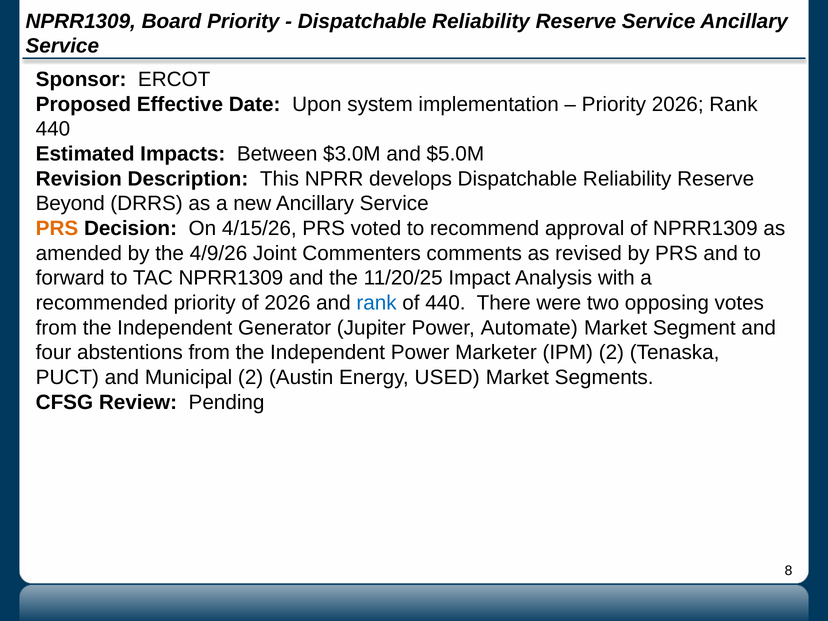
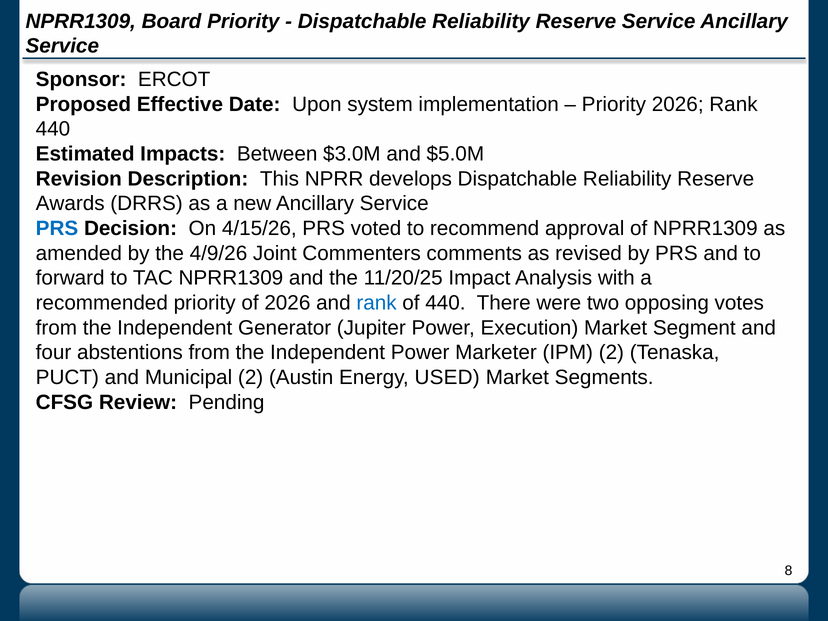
Beyond: Beyond -> Awards
PRS at (57, 228) colour: orange -> blue
Automate: Automate -> Execution
